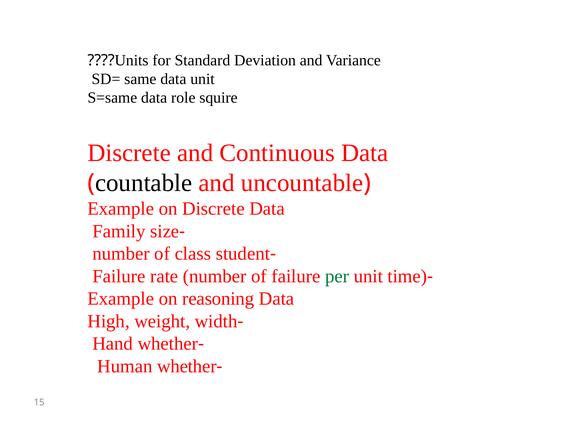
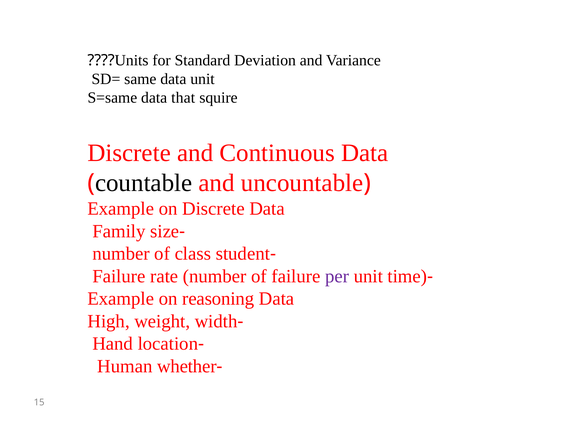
role: role -> that
per colour: green -> purple
Hand whether: whether -> location
